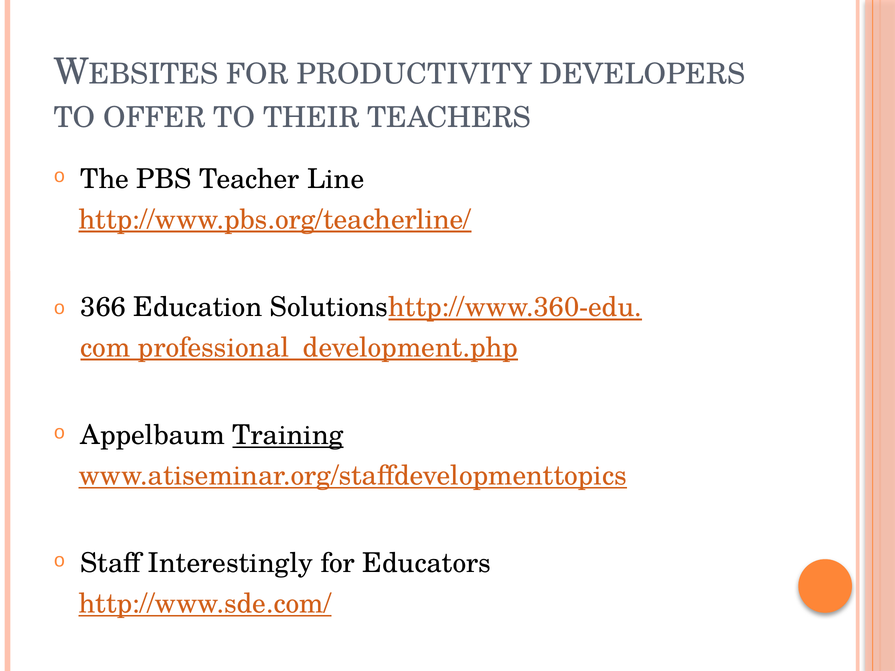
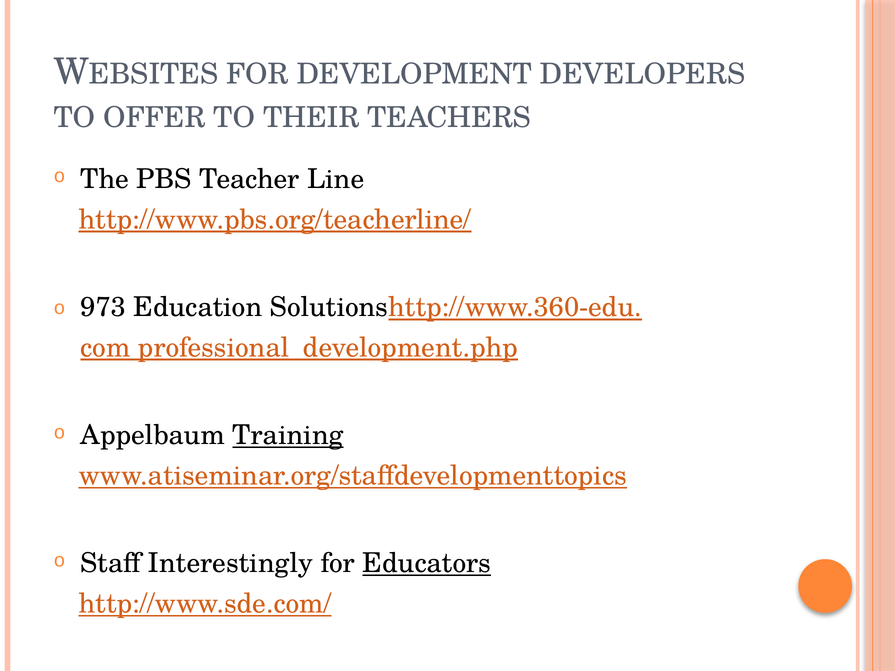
PRODUCTIVITY: PRODUCTIVITY -> DEVELOPMENT
366: 366 -> 973
Educators underline: none -> present
